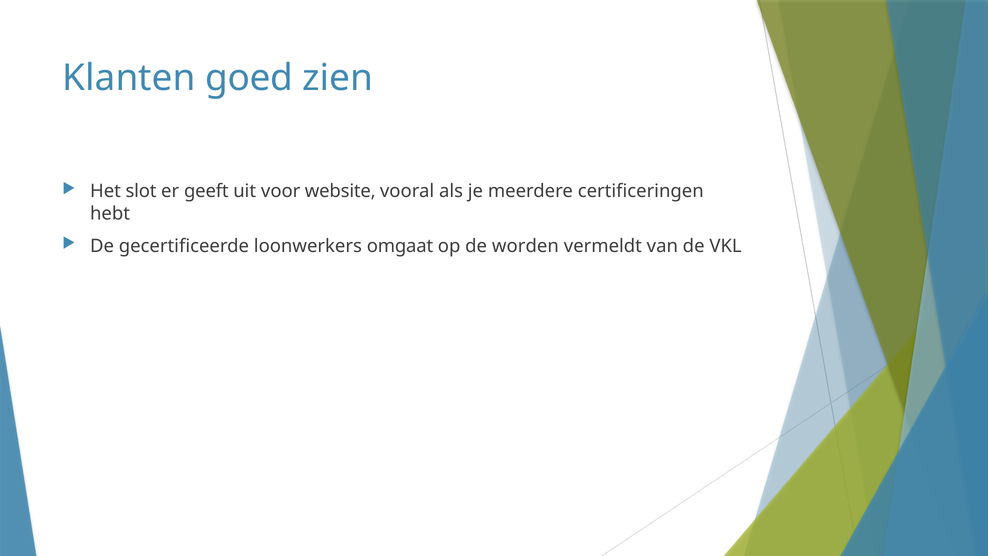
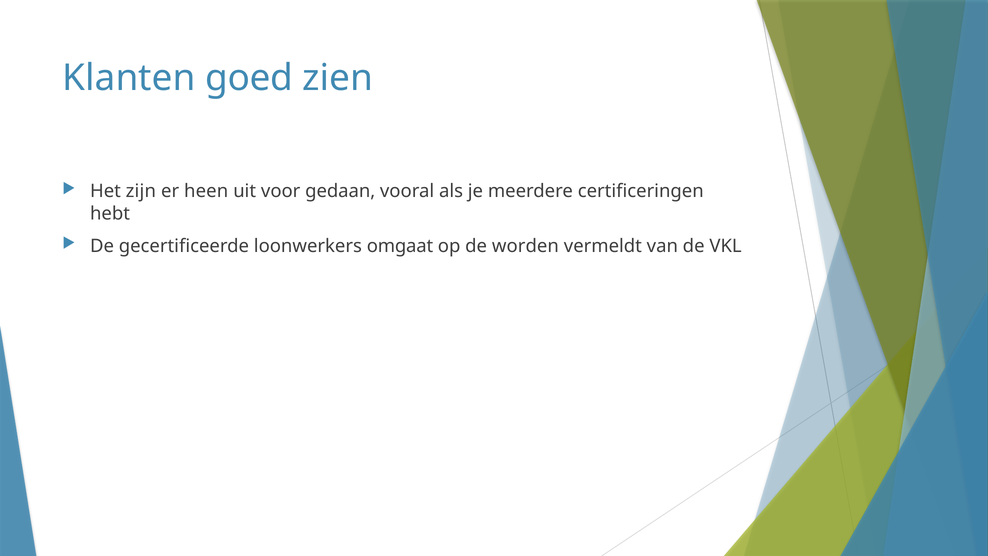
slot: slot -> zijn
geeft: geeft -> heen
website: website -> gedaan
